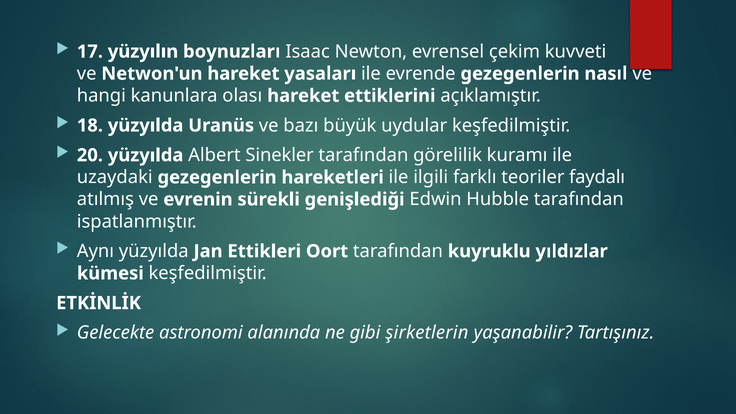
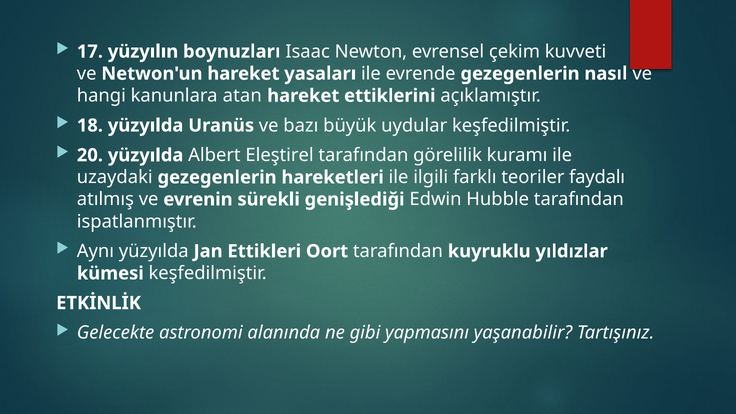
olası: olası -> atan
Sinekler: Sinekler -> Eleştirel
şirketlerin: şirketlerin -> yapmasını
